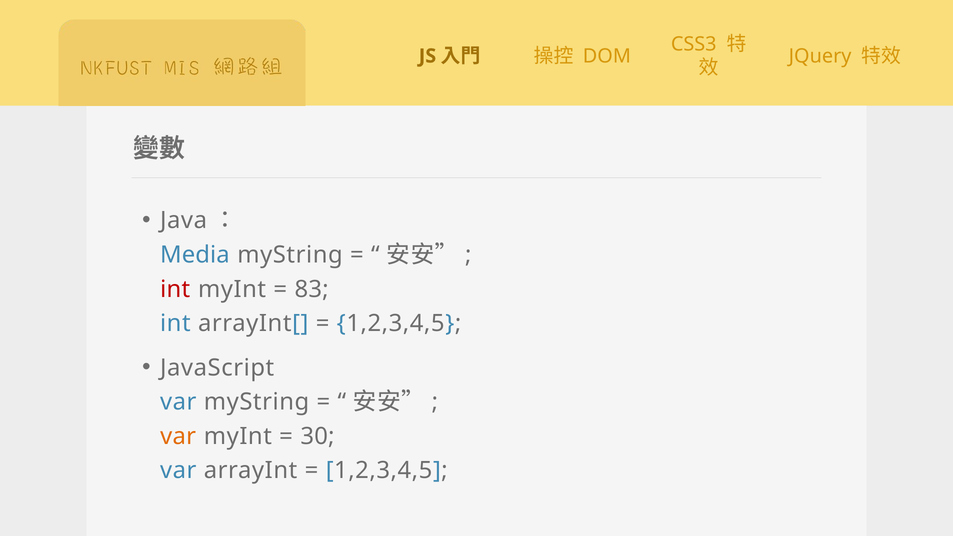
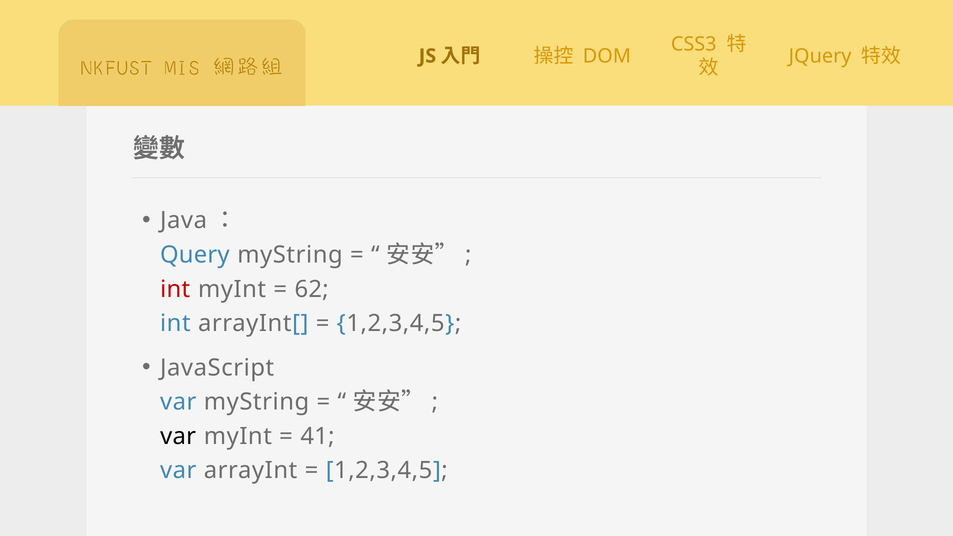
Media: Media -> Query
83: 83 -> 62
var at (178, 436) colour: orange -> black
30: 30 -> 41
